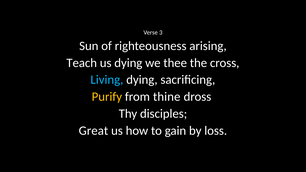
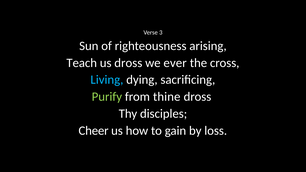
us dying: dying -> dross
thee: thee -> ever
Purify colour: yellow -> light green
Great: Great -> Cheer
